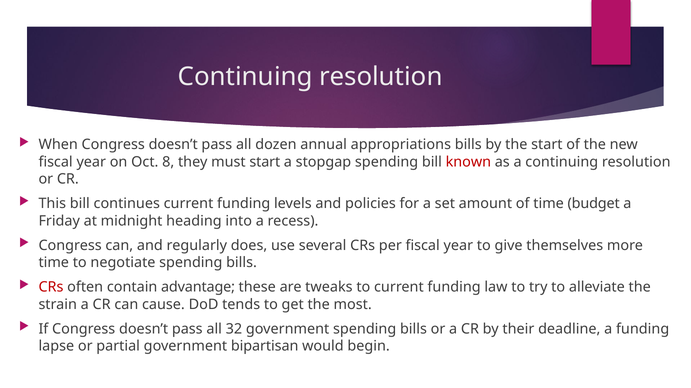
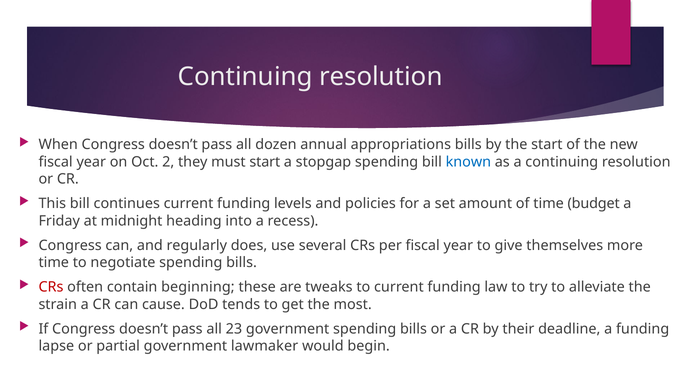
8: 8 -> 2
known colour: red -> blue
advantage: advantage -> beginning
32: 32 -> 23
bipartisan: bipartisan -> lawmaker
